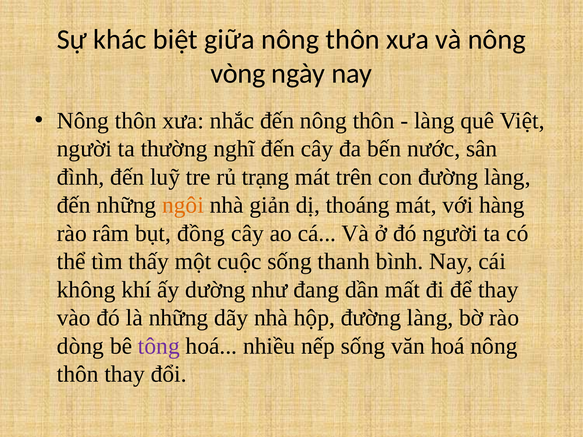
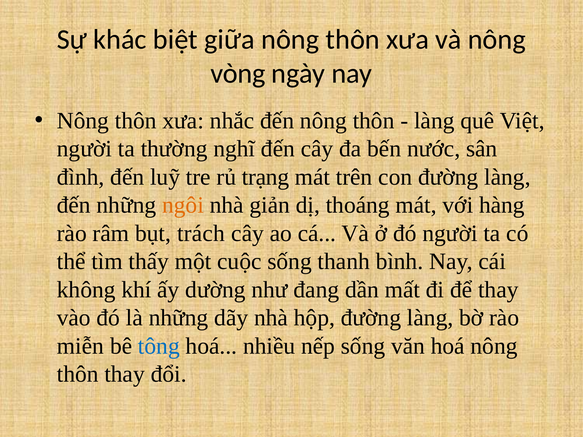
đồng: đồng -> trách
dòng: dòng -> miễn
tông colour: purple -> blue
